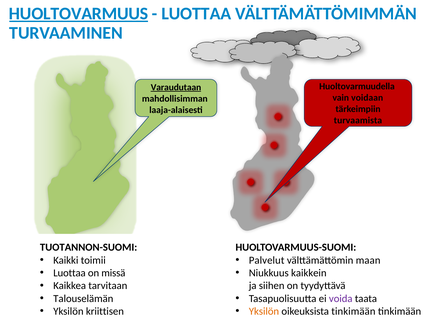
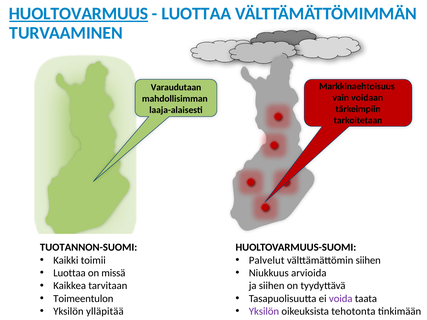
Huoltovarmuudella: Huoltovarmuudella -> Markkinaehtoisuus
Varaudutaan underline: present -> none
turvaamista: turvaamista -> tarkoitetaan
välttämättömin maan: maan -> siihen
kaikkein: kaikkein -> arvioida
Talouselämän: Talouselämän -> Toimeentulon
kriittisen: kriittisen -> ylläpitää
Yksilön at (264, 312) colour: orange -> purple
oikeuksista tinkimään: tinkimään -> tehotonta
